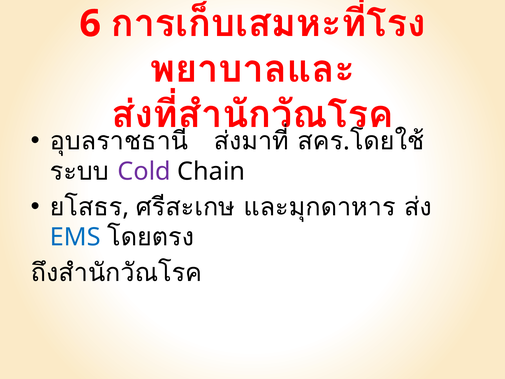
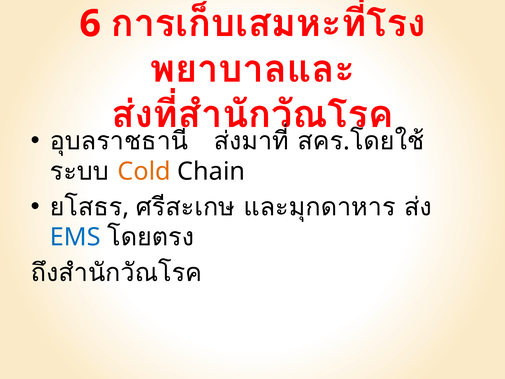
Cold colour: purple -> orange
